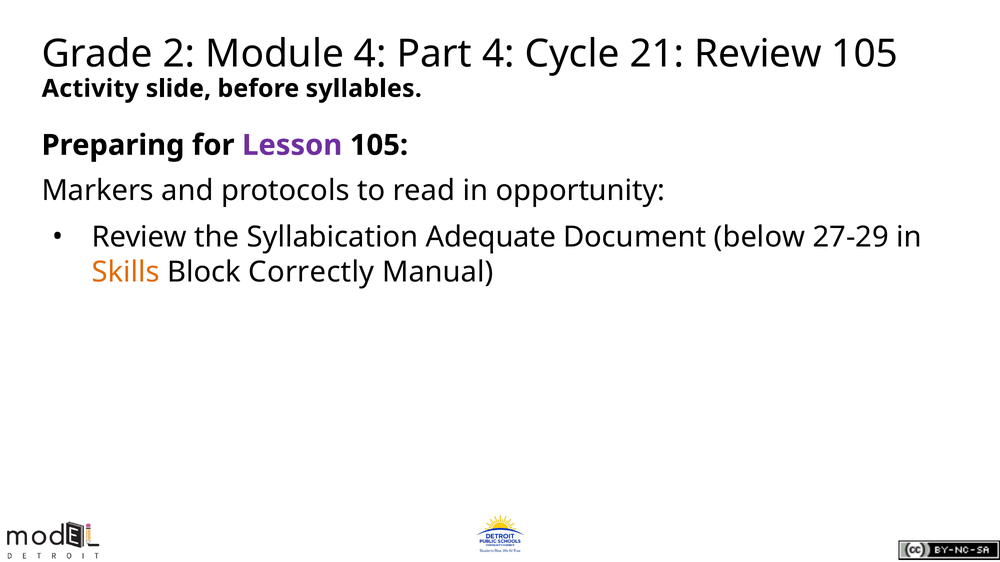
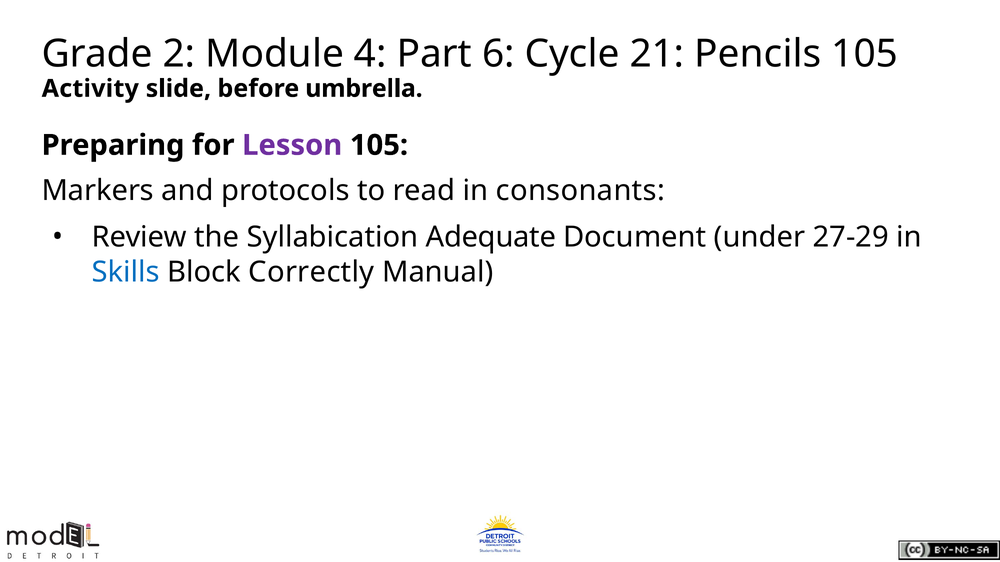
Part 4: 4 -> 6
21 Review: Review -> Pencils
syllables: syllables -> umbrella
opportunity: opportunity -> consonants
below: below -> under
Skills colour: orange -> blue
